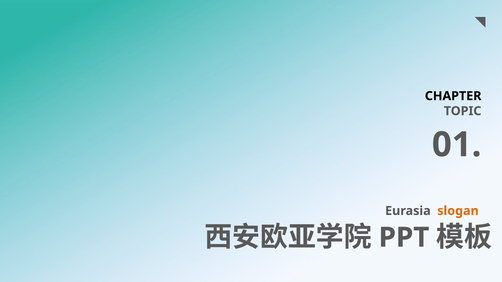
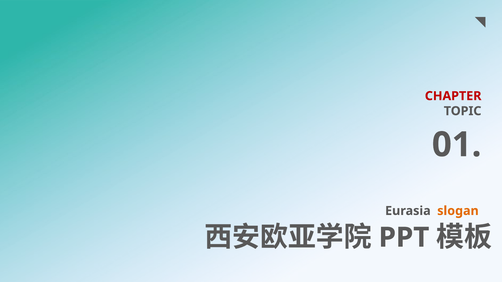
CHAPTER colour: black -> red
